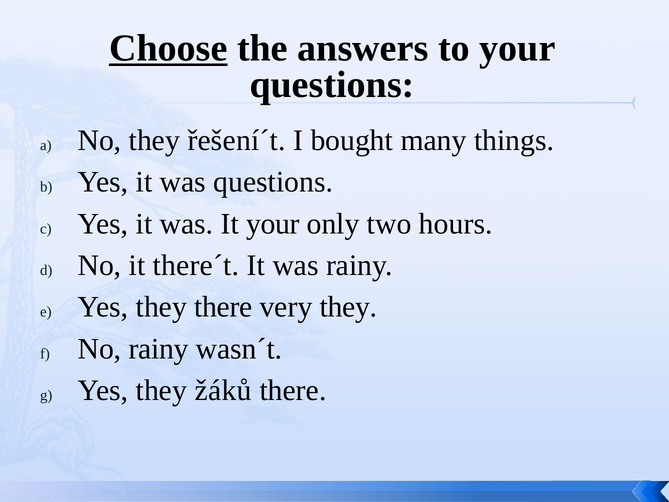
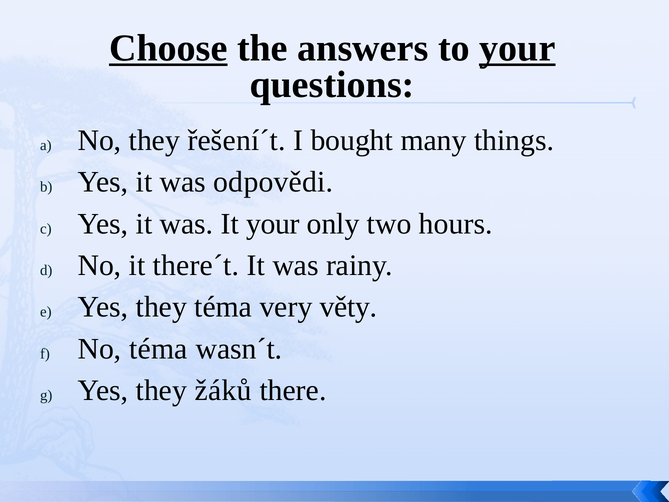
your at (517, 48) underline: none -> present
was questions: questions -> odpovědi
they there: there -> téma
very they: they -> věty
No rainy: rainy -> téma
